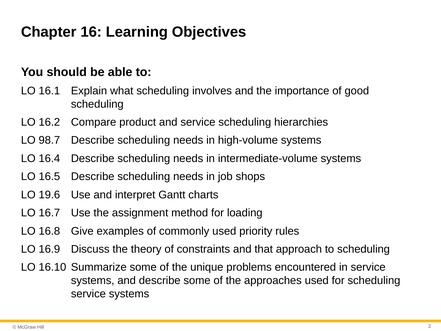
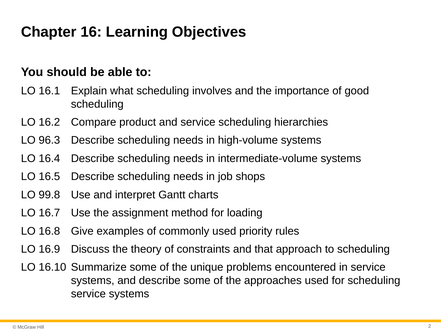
98.7: 98.7 -> 96.3
19.6: 19.6 -> 99.8
